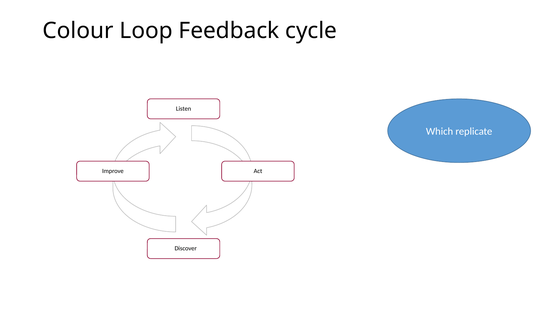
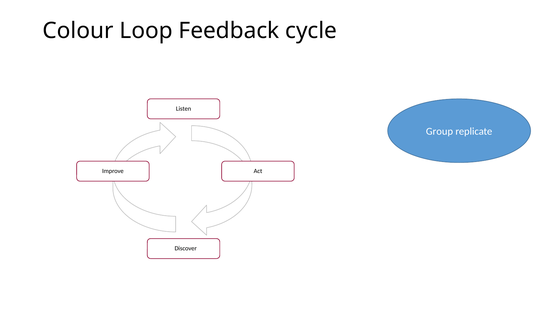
Which: Which -> Group
